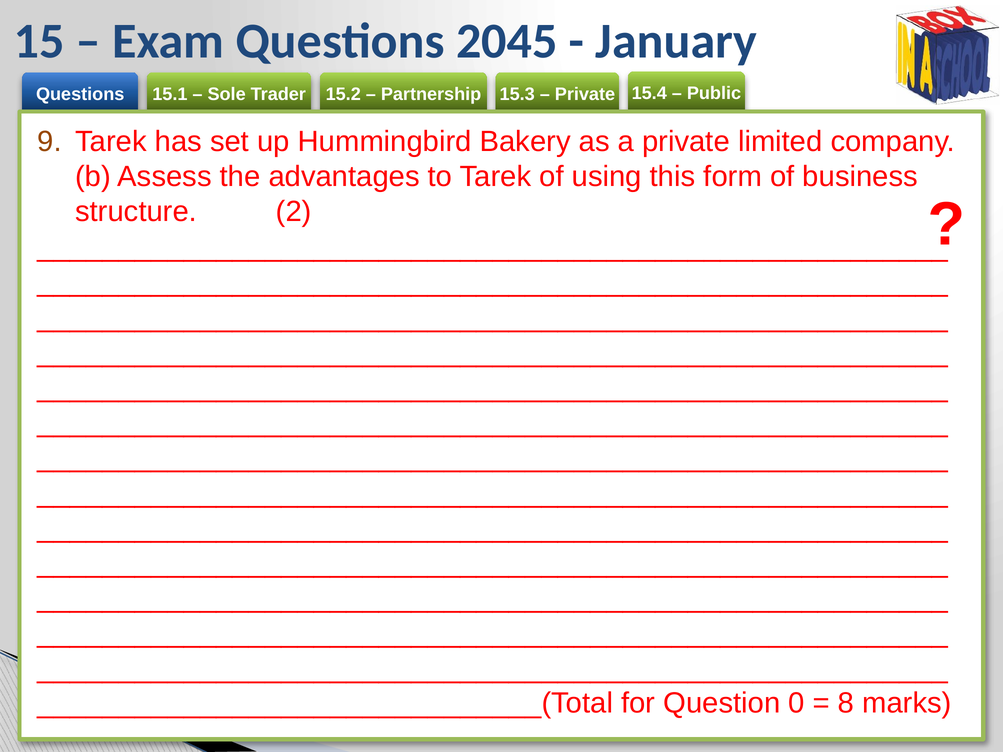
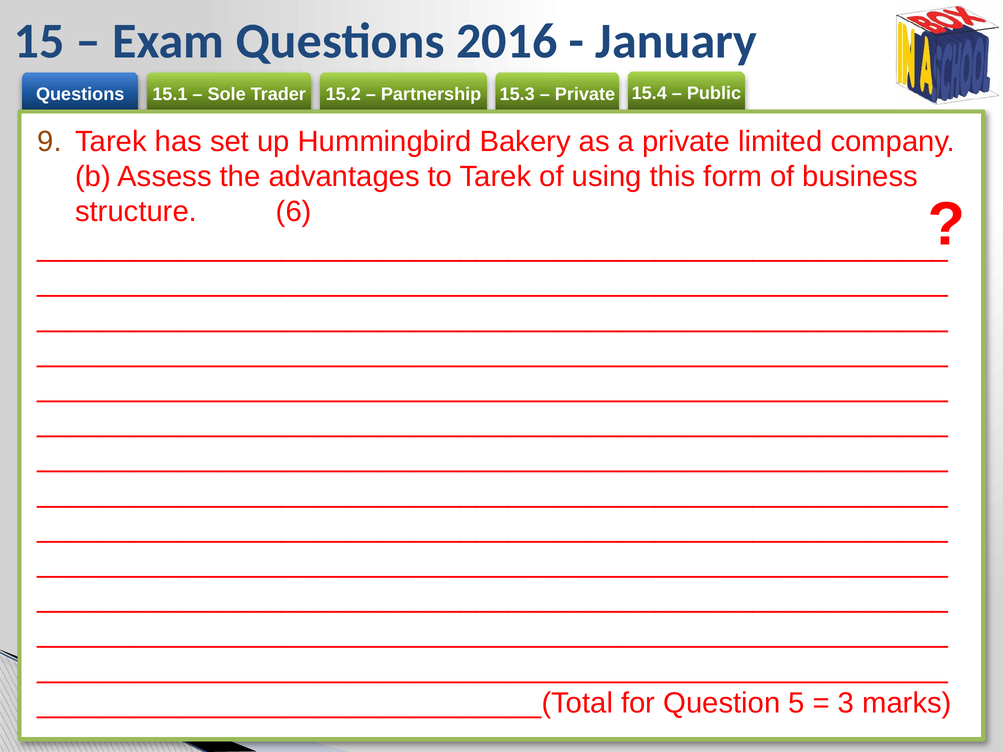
2045: 2045 -> 2016
2: 2 -> 6
0: 0 -> 5
8: 8 -> 3
